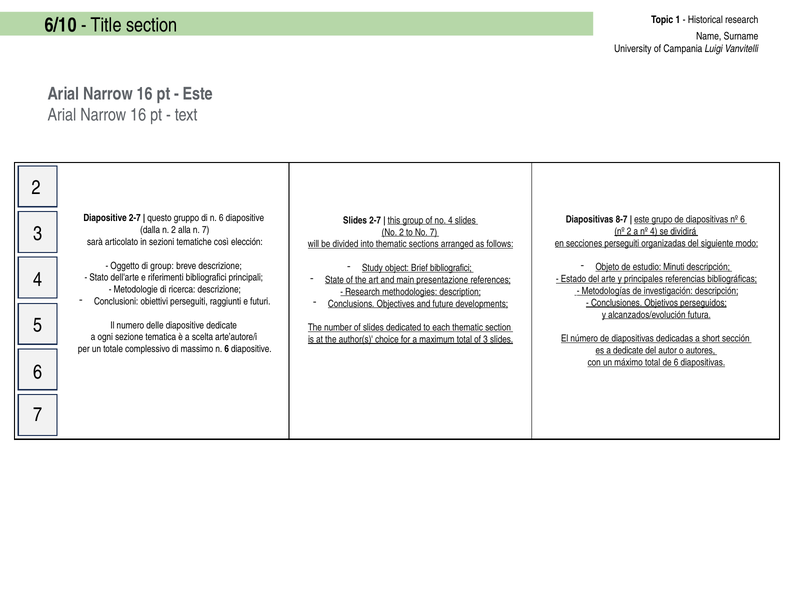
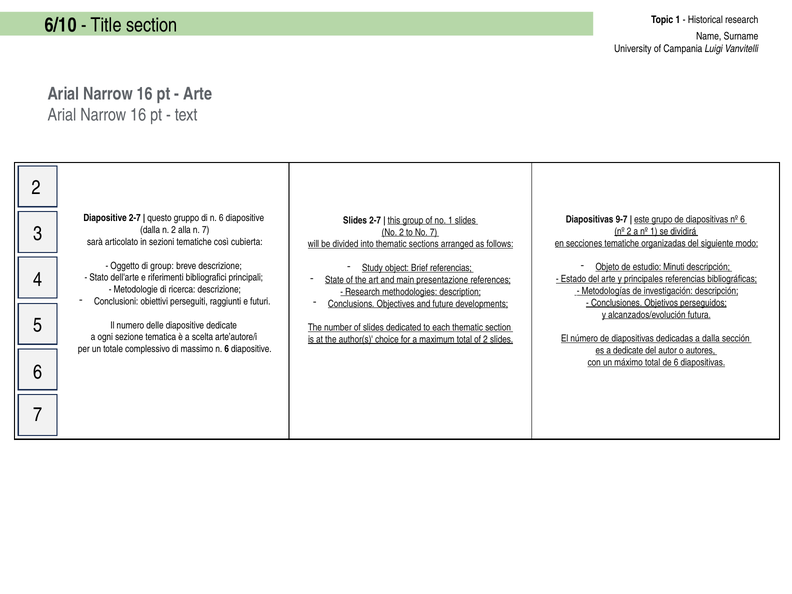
Este at (198, 94): Este -> Arte
8-7: 8-7 -> 9-7
no 4: 4 -> 1
nº 4: 4 -> 1
elección: elección -> cubierta
secciones perseguiti: perseguiti -> tematiche
Brief bibliografici: bibliografici -> referencias
a short: short -> dalla
of 3: 3 -> 2
